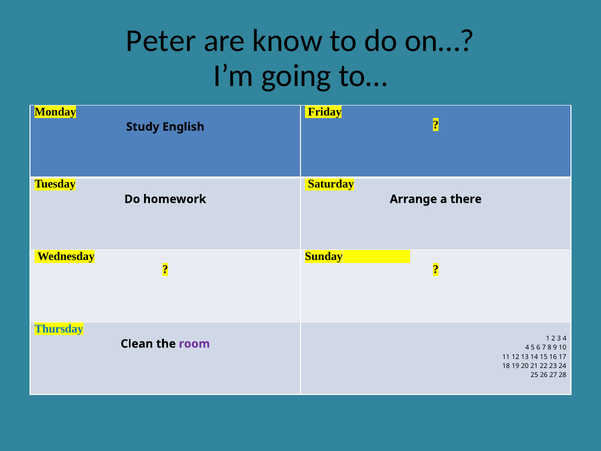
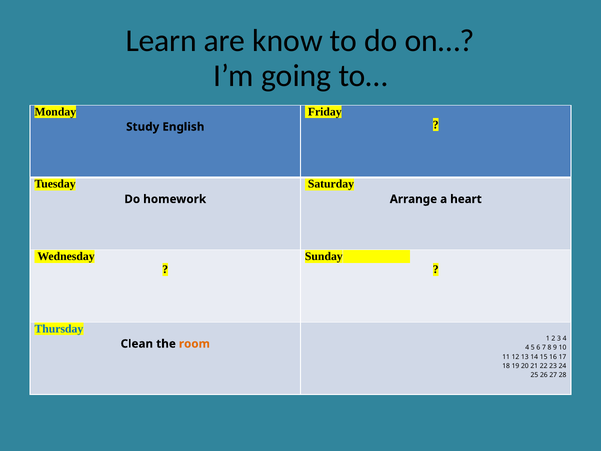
Peter: Peter -> Learn
there: there -> heart
room colour: purple -> orange
